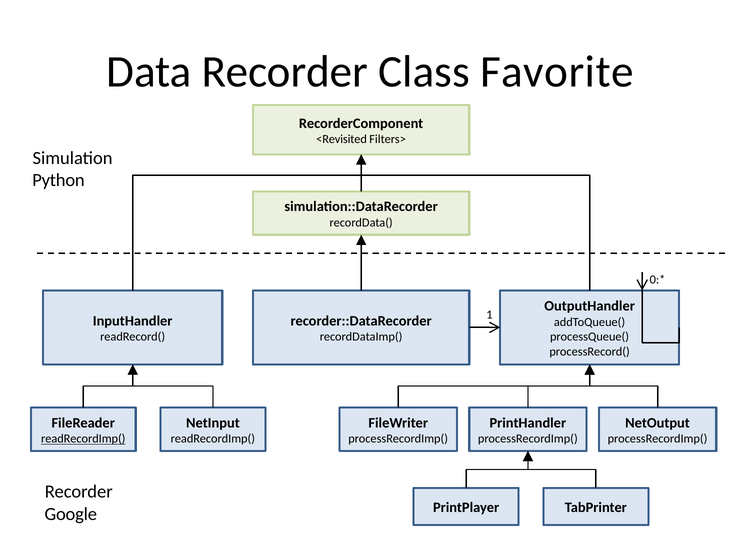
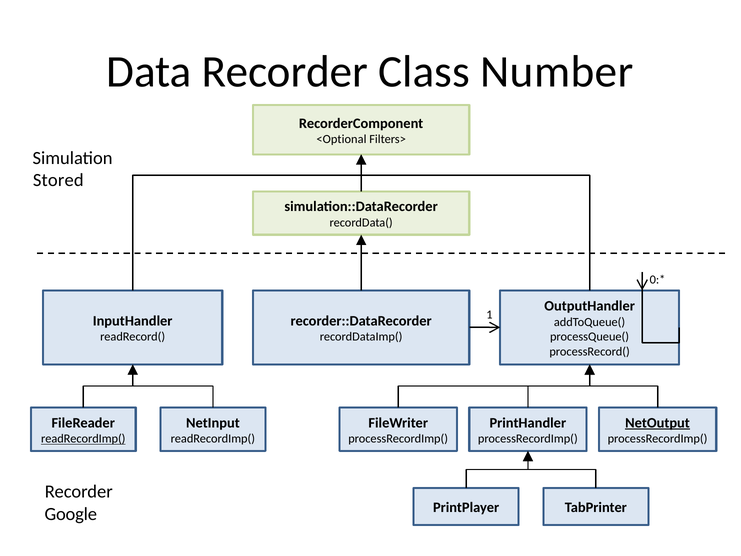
Favorite: Favorite -> Number
<Revisited: <Revisited -> <Optional
Python: Python -> Stored
NetOutput underline: none -> present
